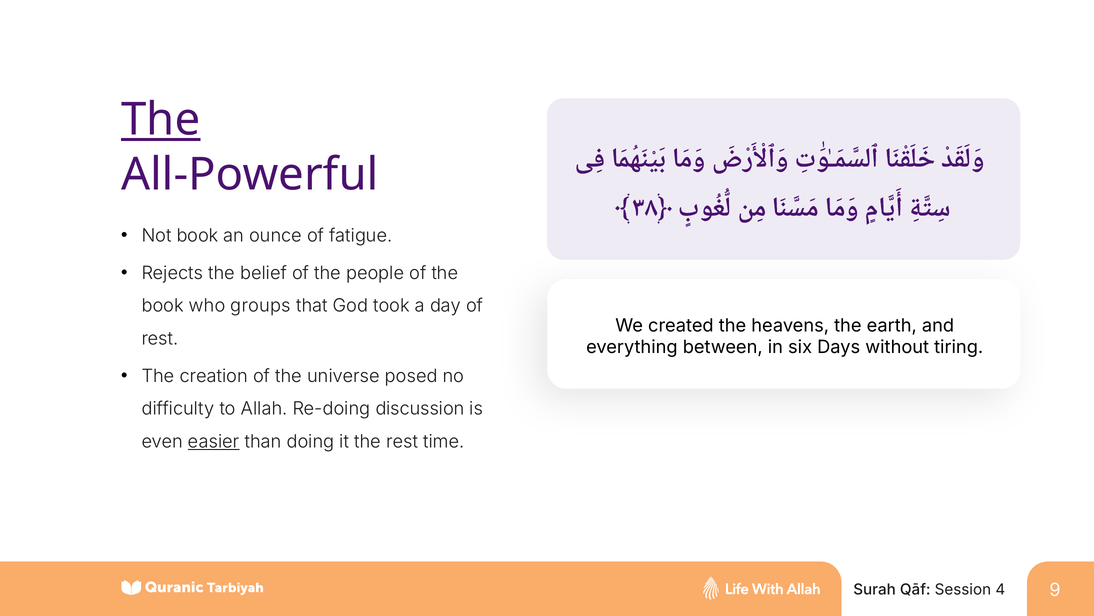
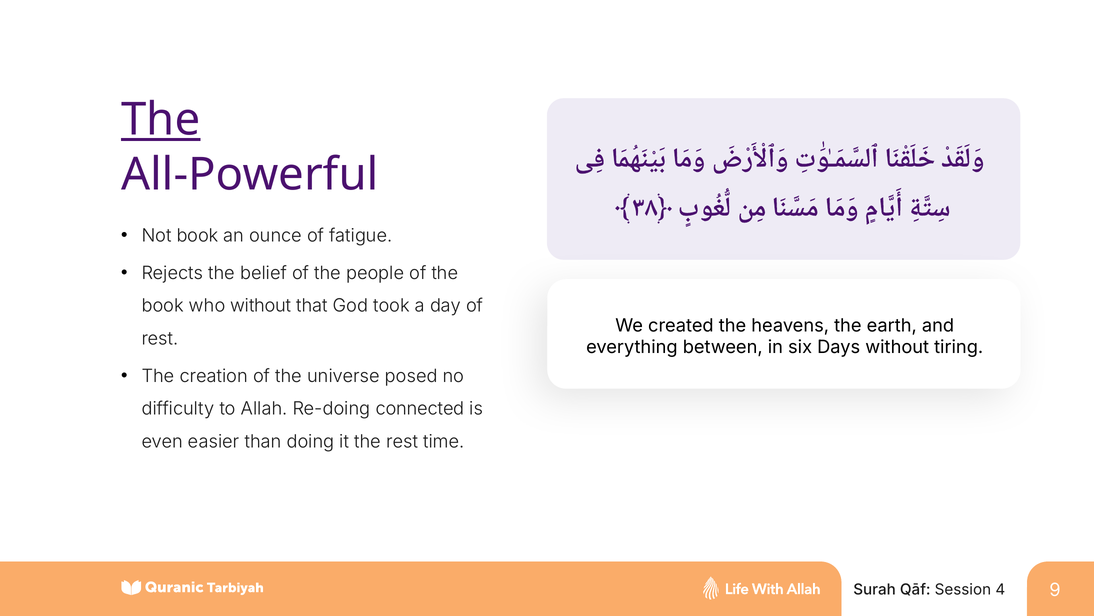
who groups: groups -> without
discussion: discussion -> connected
easier underline: present -> none
